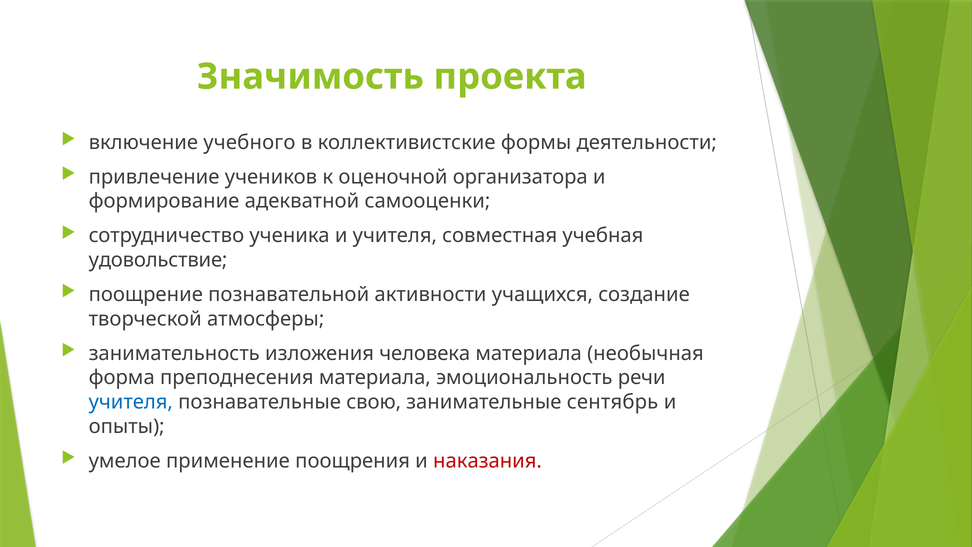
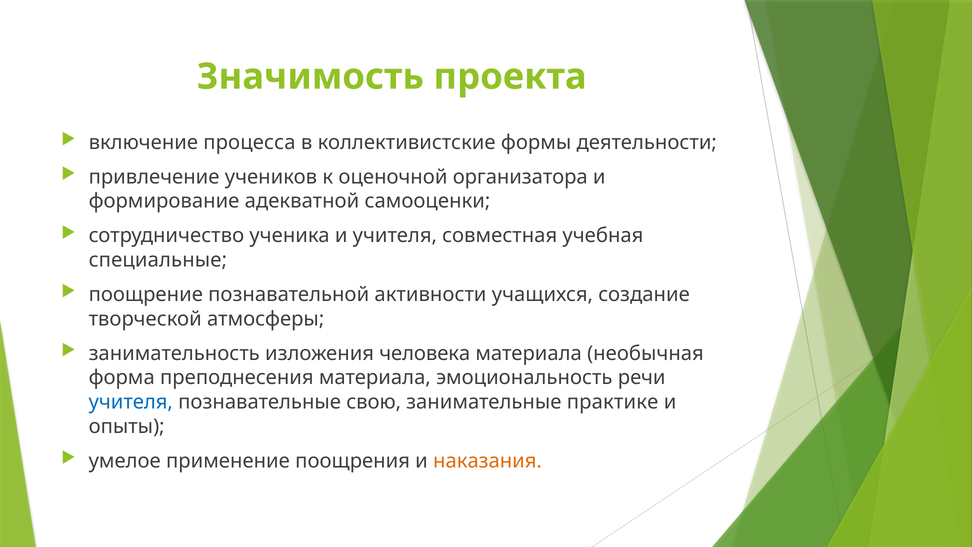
учебного: учебного -> процесса
удовольствие: удовольствие -> специальные
сентябрь: сентябрь -> практике
наказания colour: red -> orange
